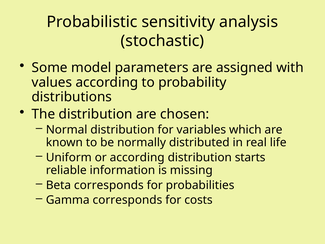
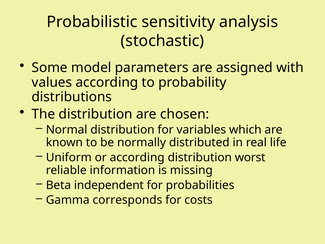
starts: starts -> worst
Beta corresponds: corresponds -> independent
